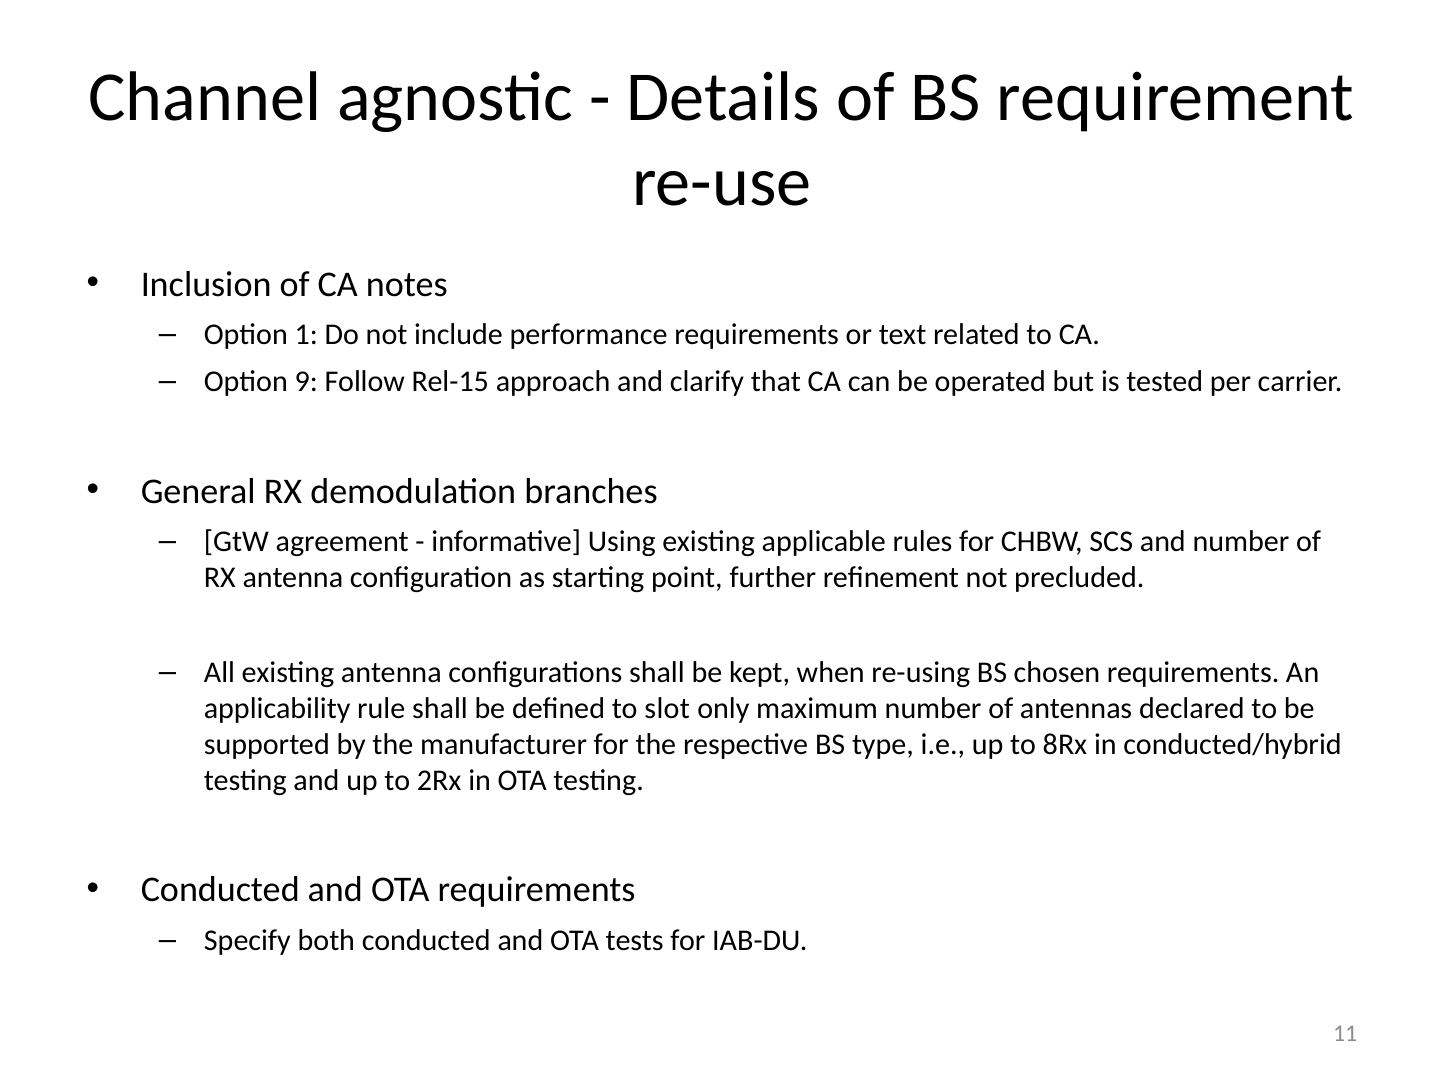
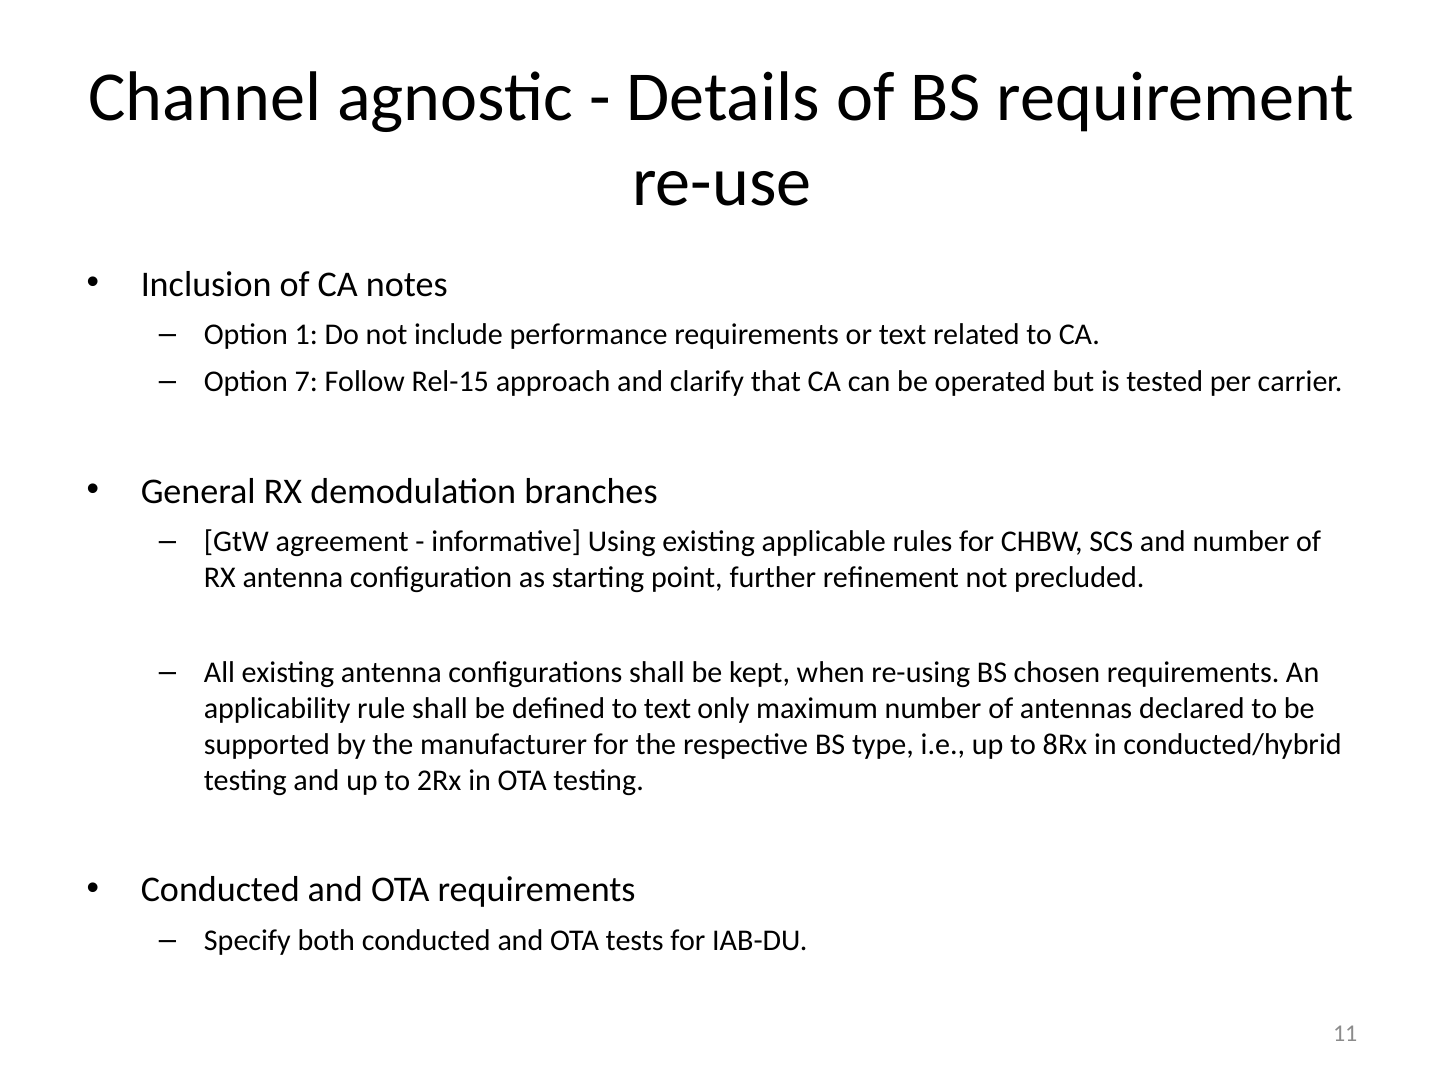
9: 9 -> 7
to slot: slot -> text
